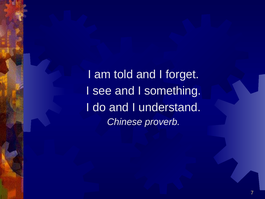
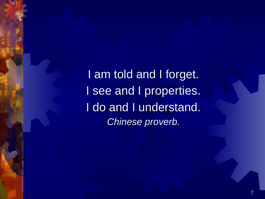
something: something -> properties
